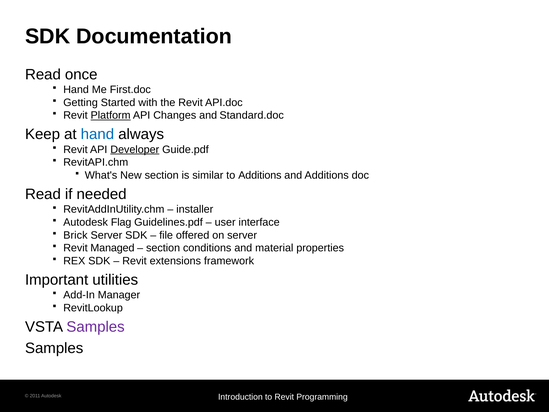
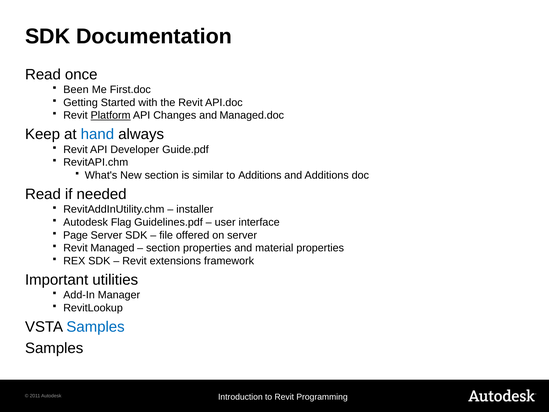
Hand at (76, 90): Hand -> Been
Standard.doc: Standard.doc -> Managed.doc
Developer underline: present -> none
Brick: Brick -> Page
section conditions: conditions -> properties
Samples at (96, 327) colour: purple -> blue
